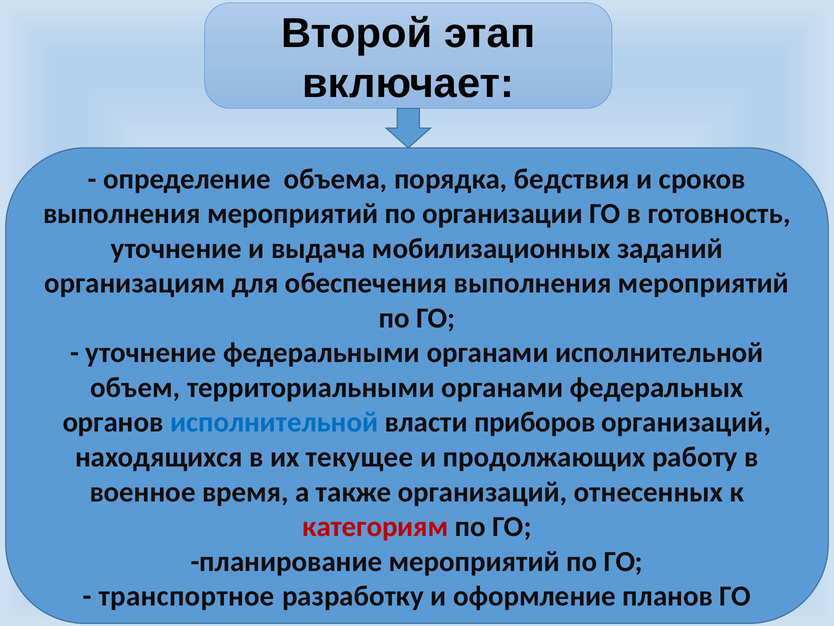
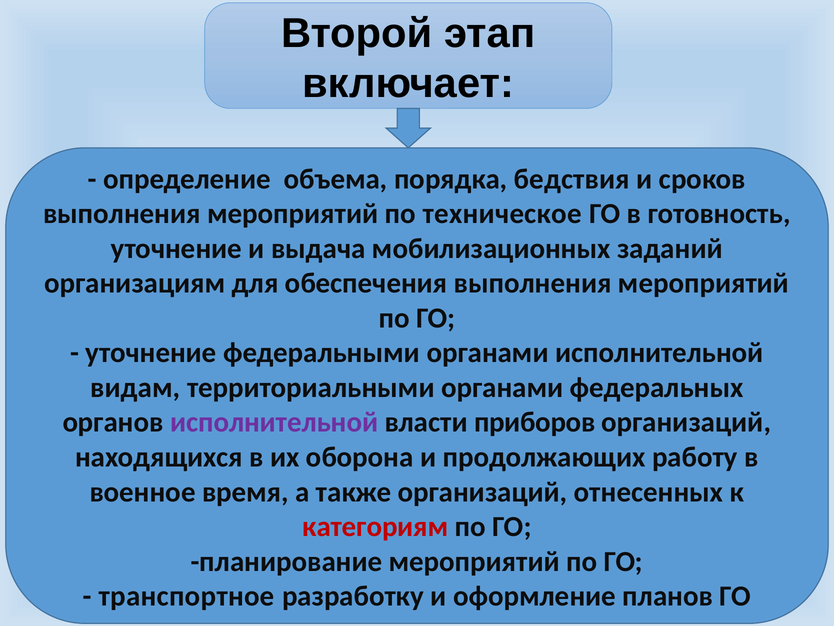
организации: организации -> техническое
объем: объем -> видам
исполнительной at (274, 422) colour: blue -> purple
текущее: текущее -> оборона
